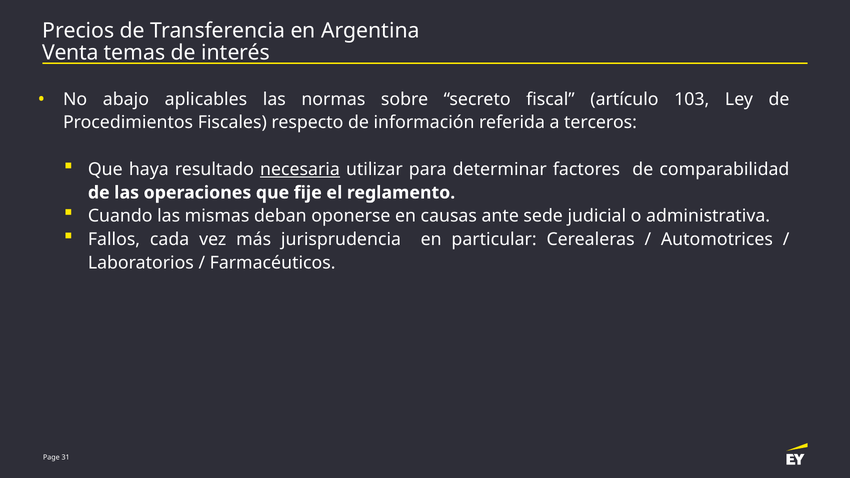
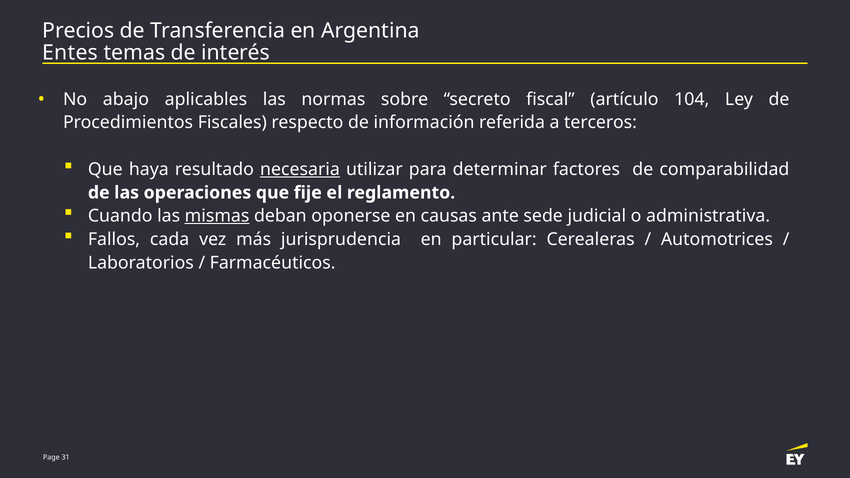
Venta: Venta -> Entes
103: 103 -> 104
mismas underline: none -> present
